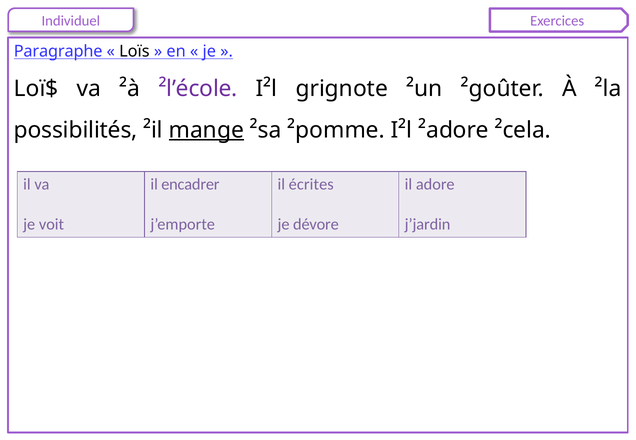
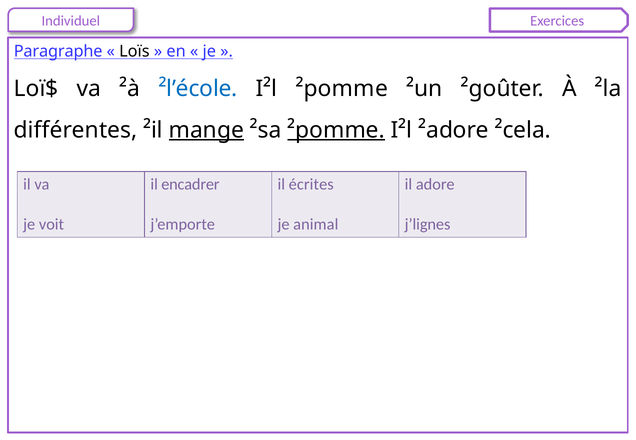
²l’école colour: purple -> blue
I²l grignote: grignote -> ²pomme
possibilités: possibilités -> différentes
²pomme at (336, 130) underline: none -> present
dévore: dévore -> animal
j’jardin: j’jardin -> j’lignes
